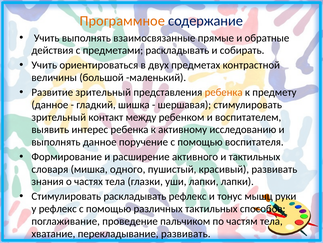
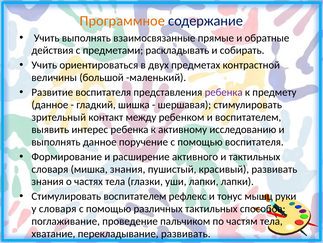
Развитие зрительный: зрительный -> воспитателя
ребенка at (224, 92) colour: orange -> purple
мишка одного: одного -> знания
Стимулировать раскладывать: раскладывать -> воспитателем
у рефлекс: рефлекс -> словаря
